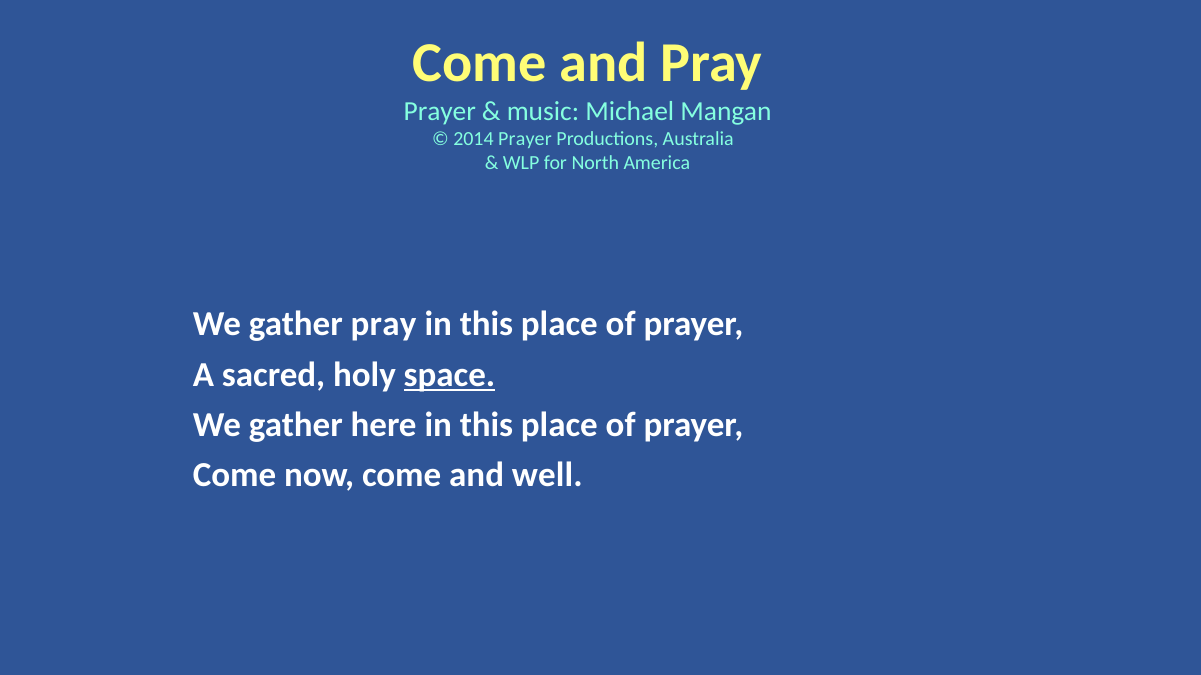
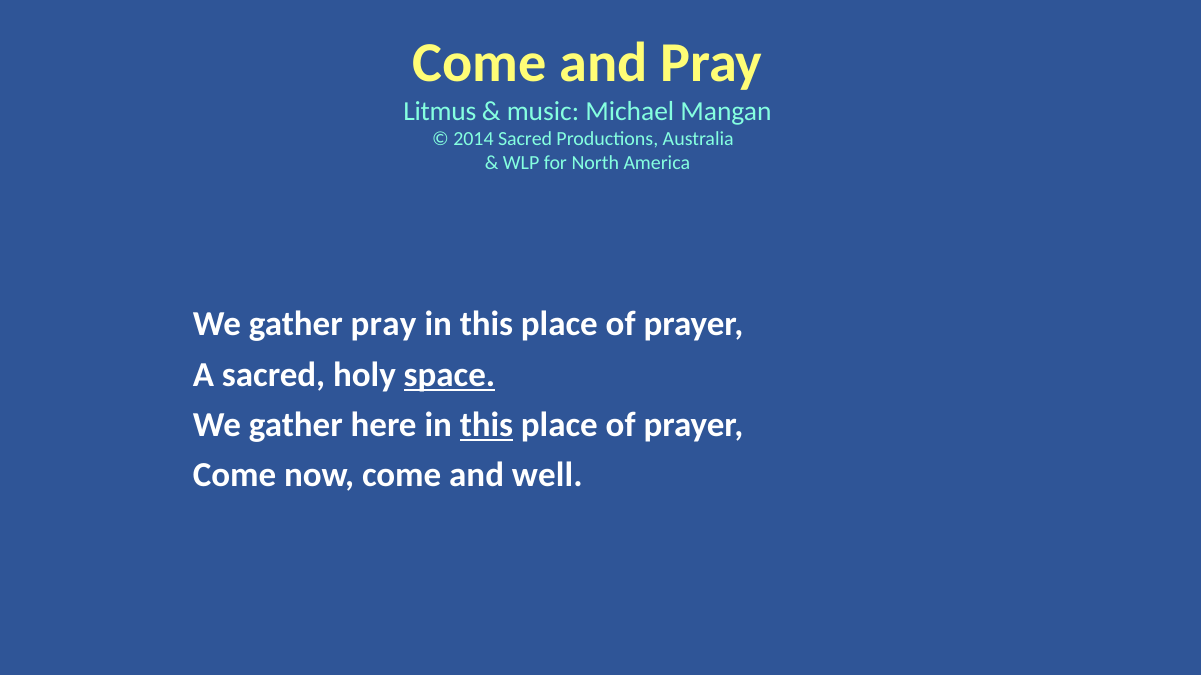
Prayer at (440, 111): Prayer -> Litmus
2014 Prayer: Prayer -> Sacred
this at (486, 425) underline: none -> present
